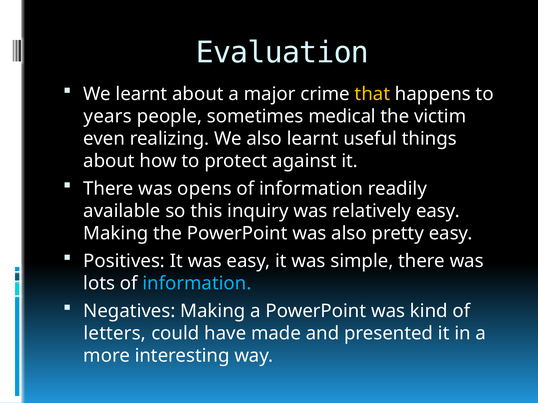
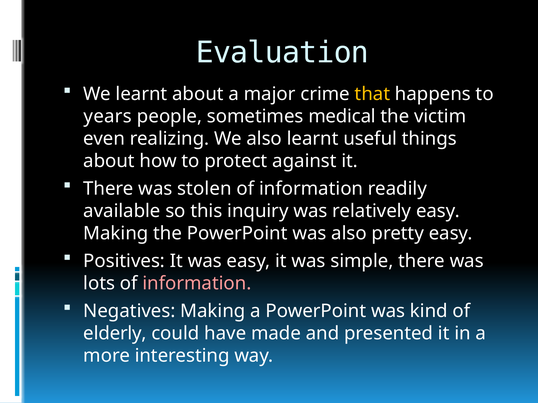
opens: opens -> stolen
information at (197, 284) colour: light blue -> pink
letters: letters -> elderly
